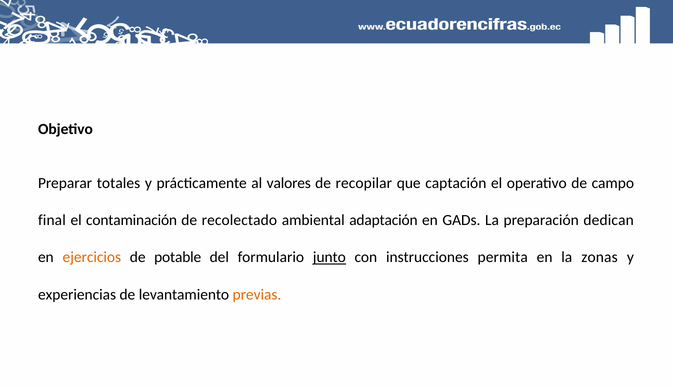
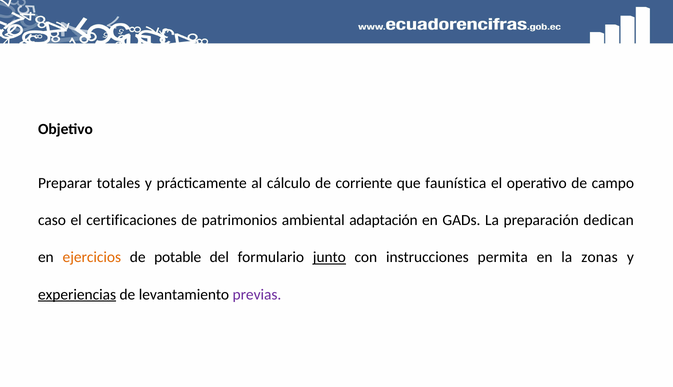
valores: valores -> cálculo
recopilar: recopilar -> corriente
captación: captación -> faunística
final: final -> caso
contaminación: contaminación -> certificaciones
recolectado: recolectado -> patrimonios
experiencias underline: none -> present
previas colour: orange -> purple
